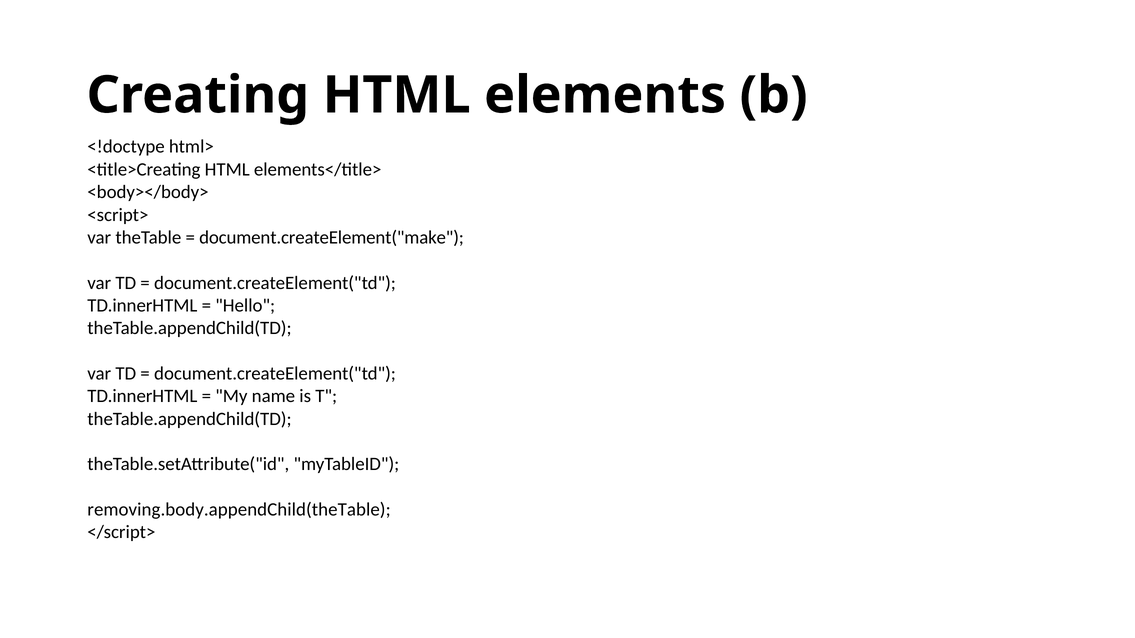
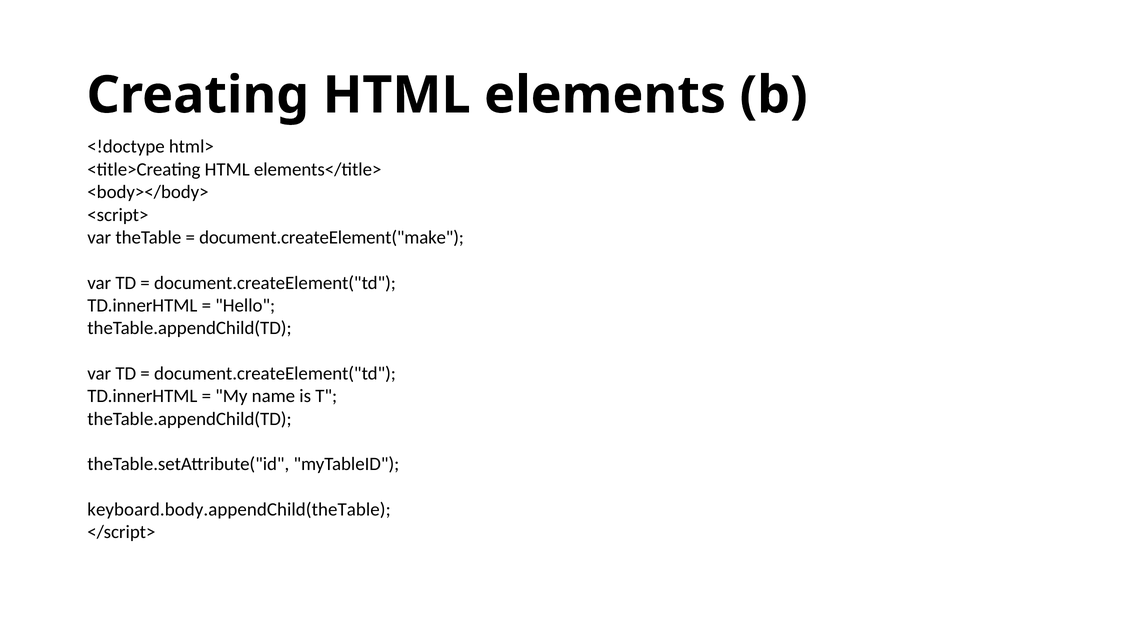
removing.body.appendChild(theTable: removing.body.appendChild(theTable -> keyboard.body.appendChild(theTable
